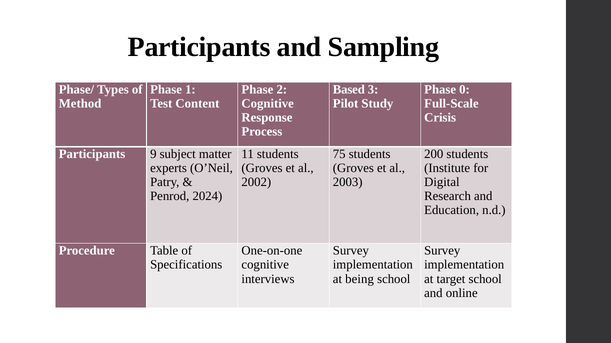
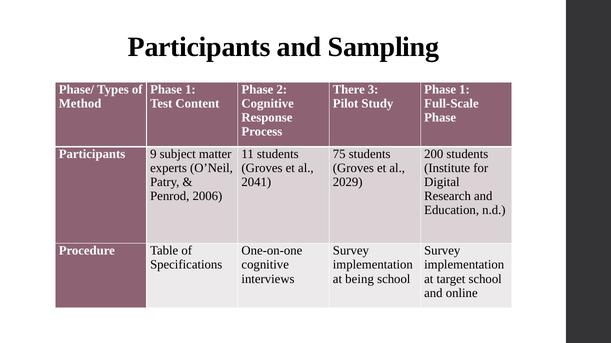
Based: Based -> There
0 at (465, 90): 0 -> 1
Crisis at (440, 118): Crisis -> Phase
2002: 2002 -> 2041
2003: 2003 -> 2029
2024: 2024 -> 2006
